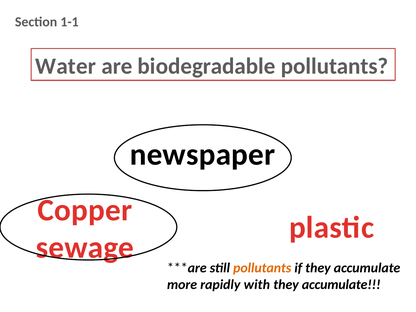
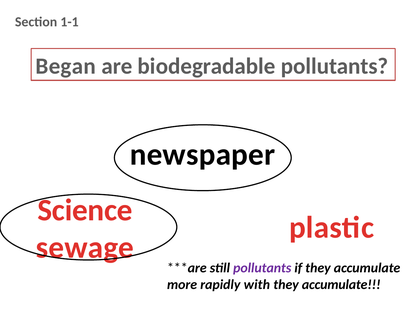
Water: Water -> Began
Copper: Copper -> Science
pollutants at (262, 268) colour: orange -> purple
